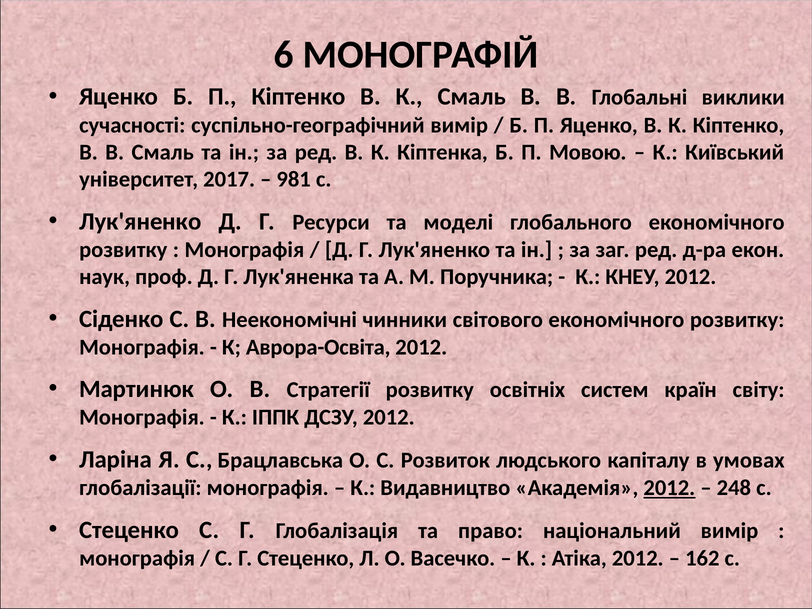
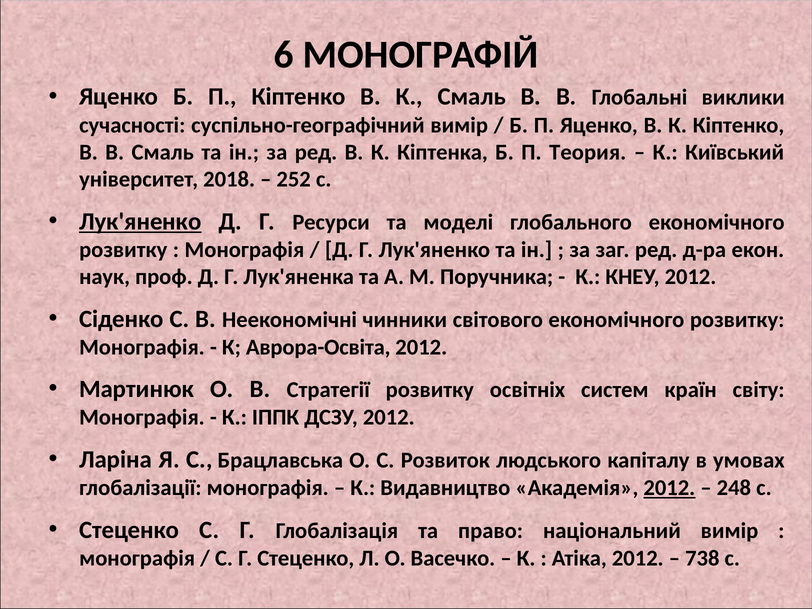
Мовою: Мовою -> Теория
2017: 2017 -> 2018
981: 981 -> 252
Лук'яненко at (140, 221) underline: none -> present
162: 162 -> 738
